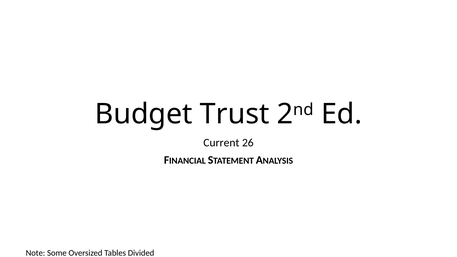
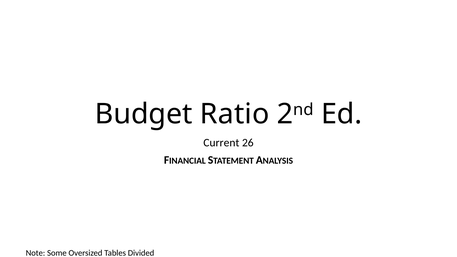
Trust: Trust -> Ratio
